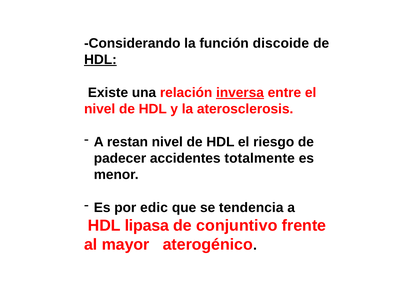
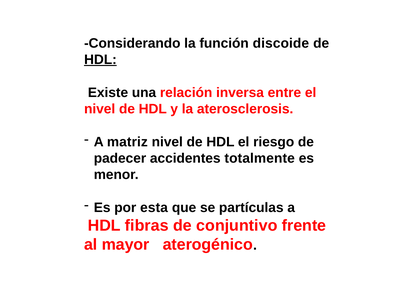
inversa underline: present -> none
restan: restan -> matriz
edic: edic -> esta
tendencia: tendencia -> partículas
lipasa: lipasa -> fibras
